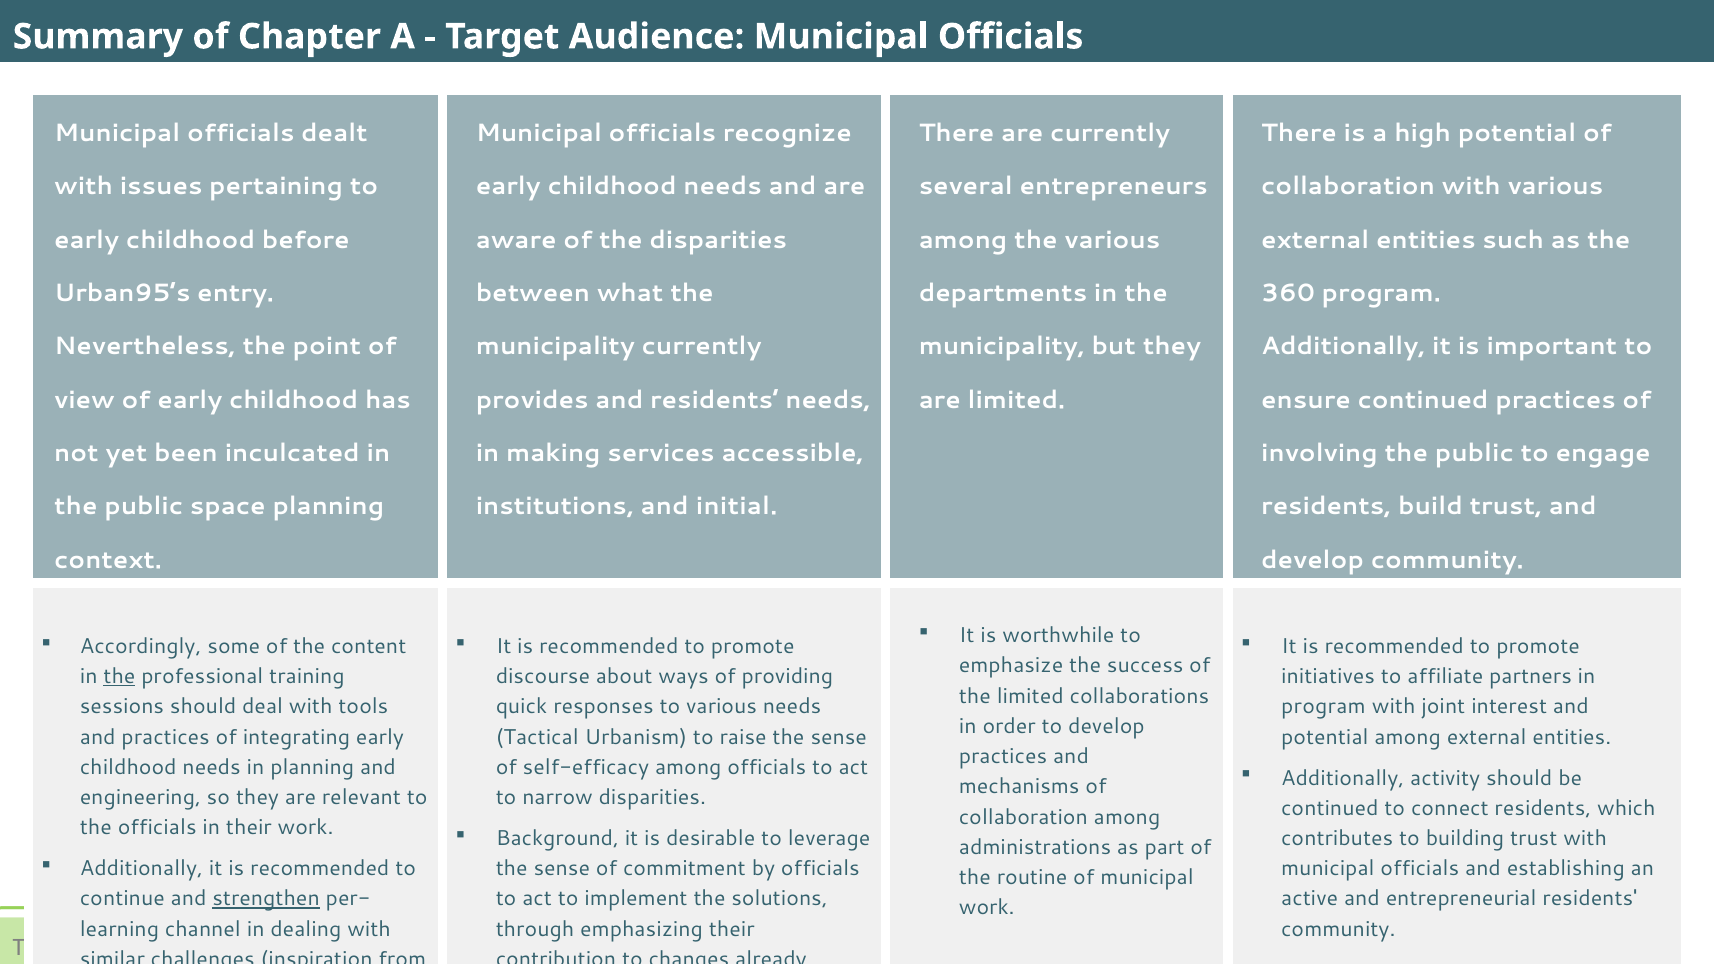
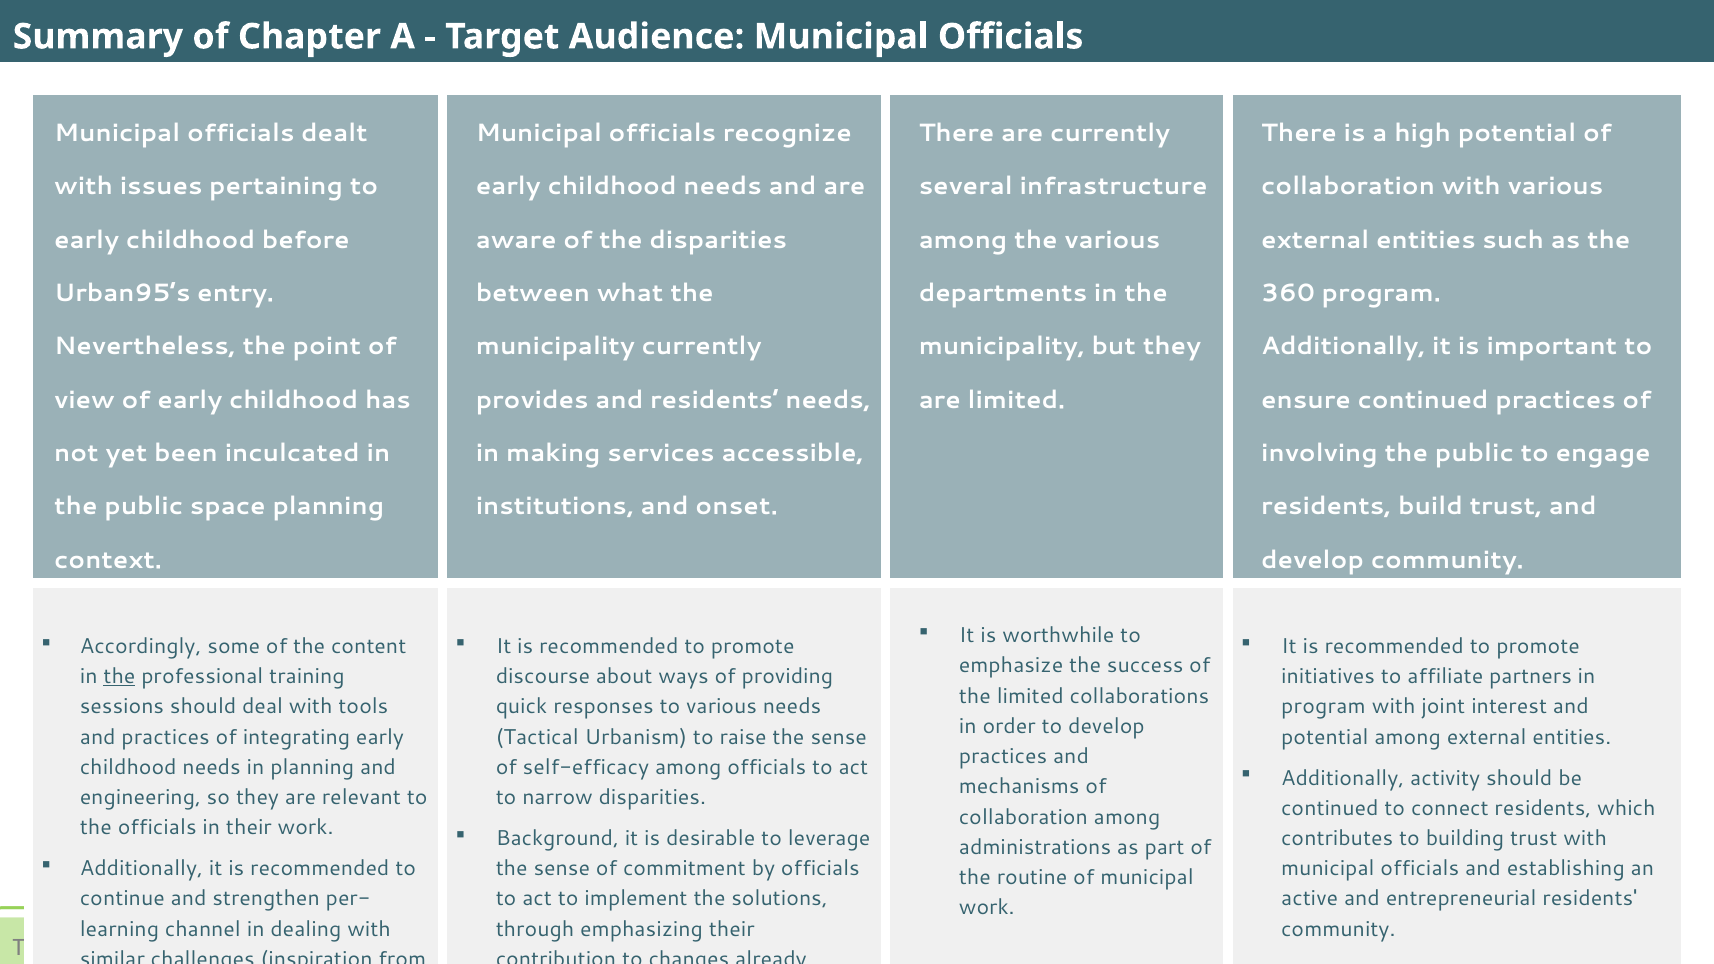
entrepreneurs: entrepreneurs -> infrastructure
initial: initial -> onset
strengthen underline: present -> none
